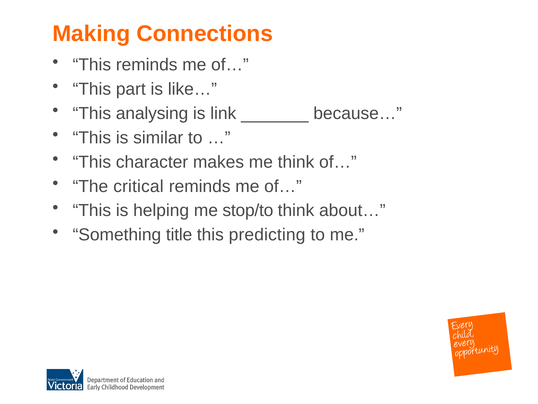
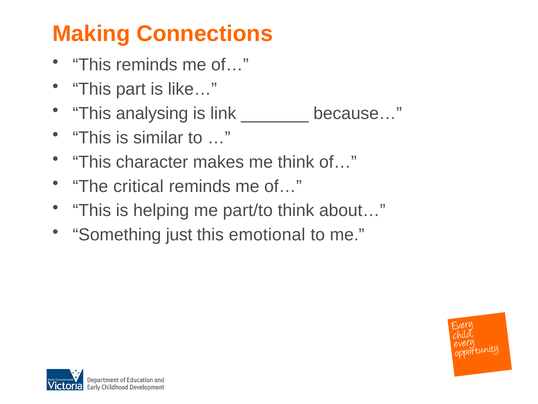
stop/to: stop/to -> part/to
title: title -> just
predicting: predicting -> emotional
